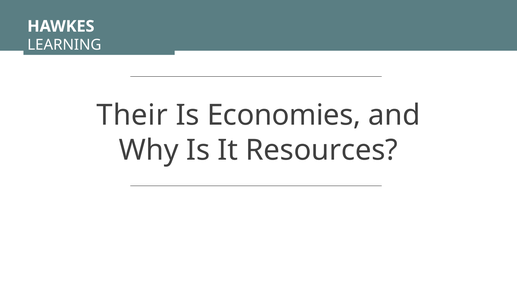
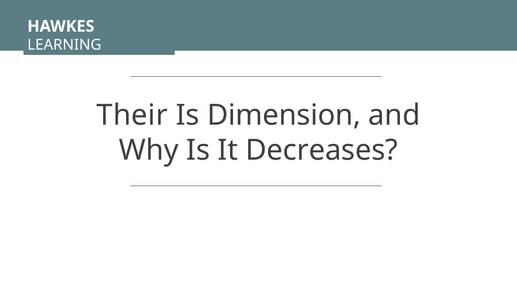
Economies: Economies -> Dimension
Resources: Resources -> Decreases
